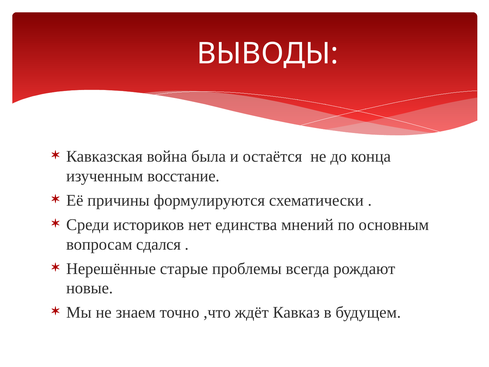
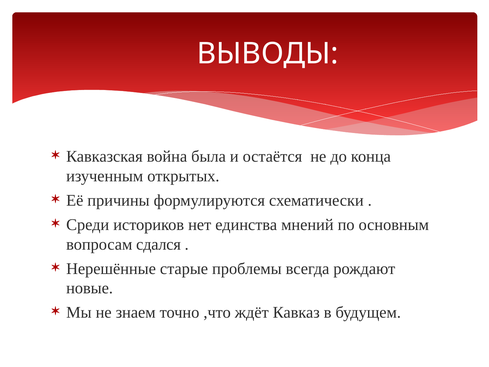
восстание: восстание -> открытых
